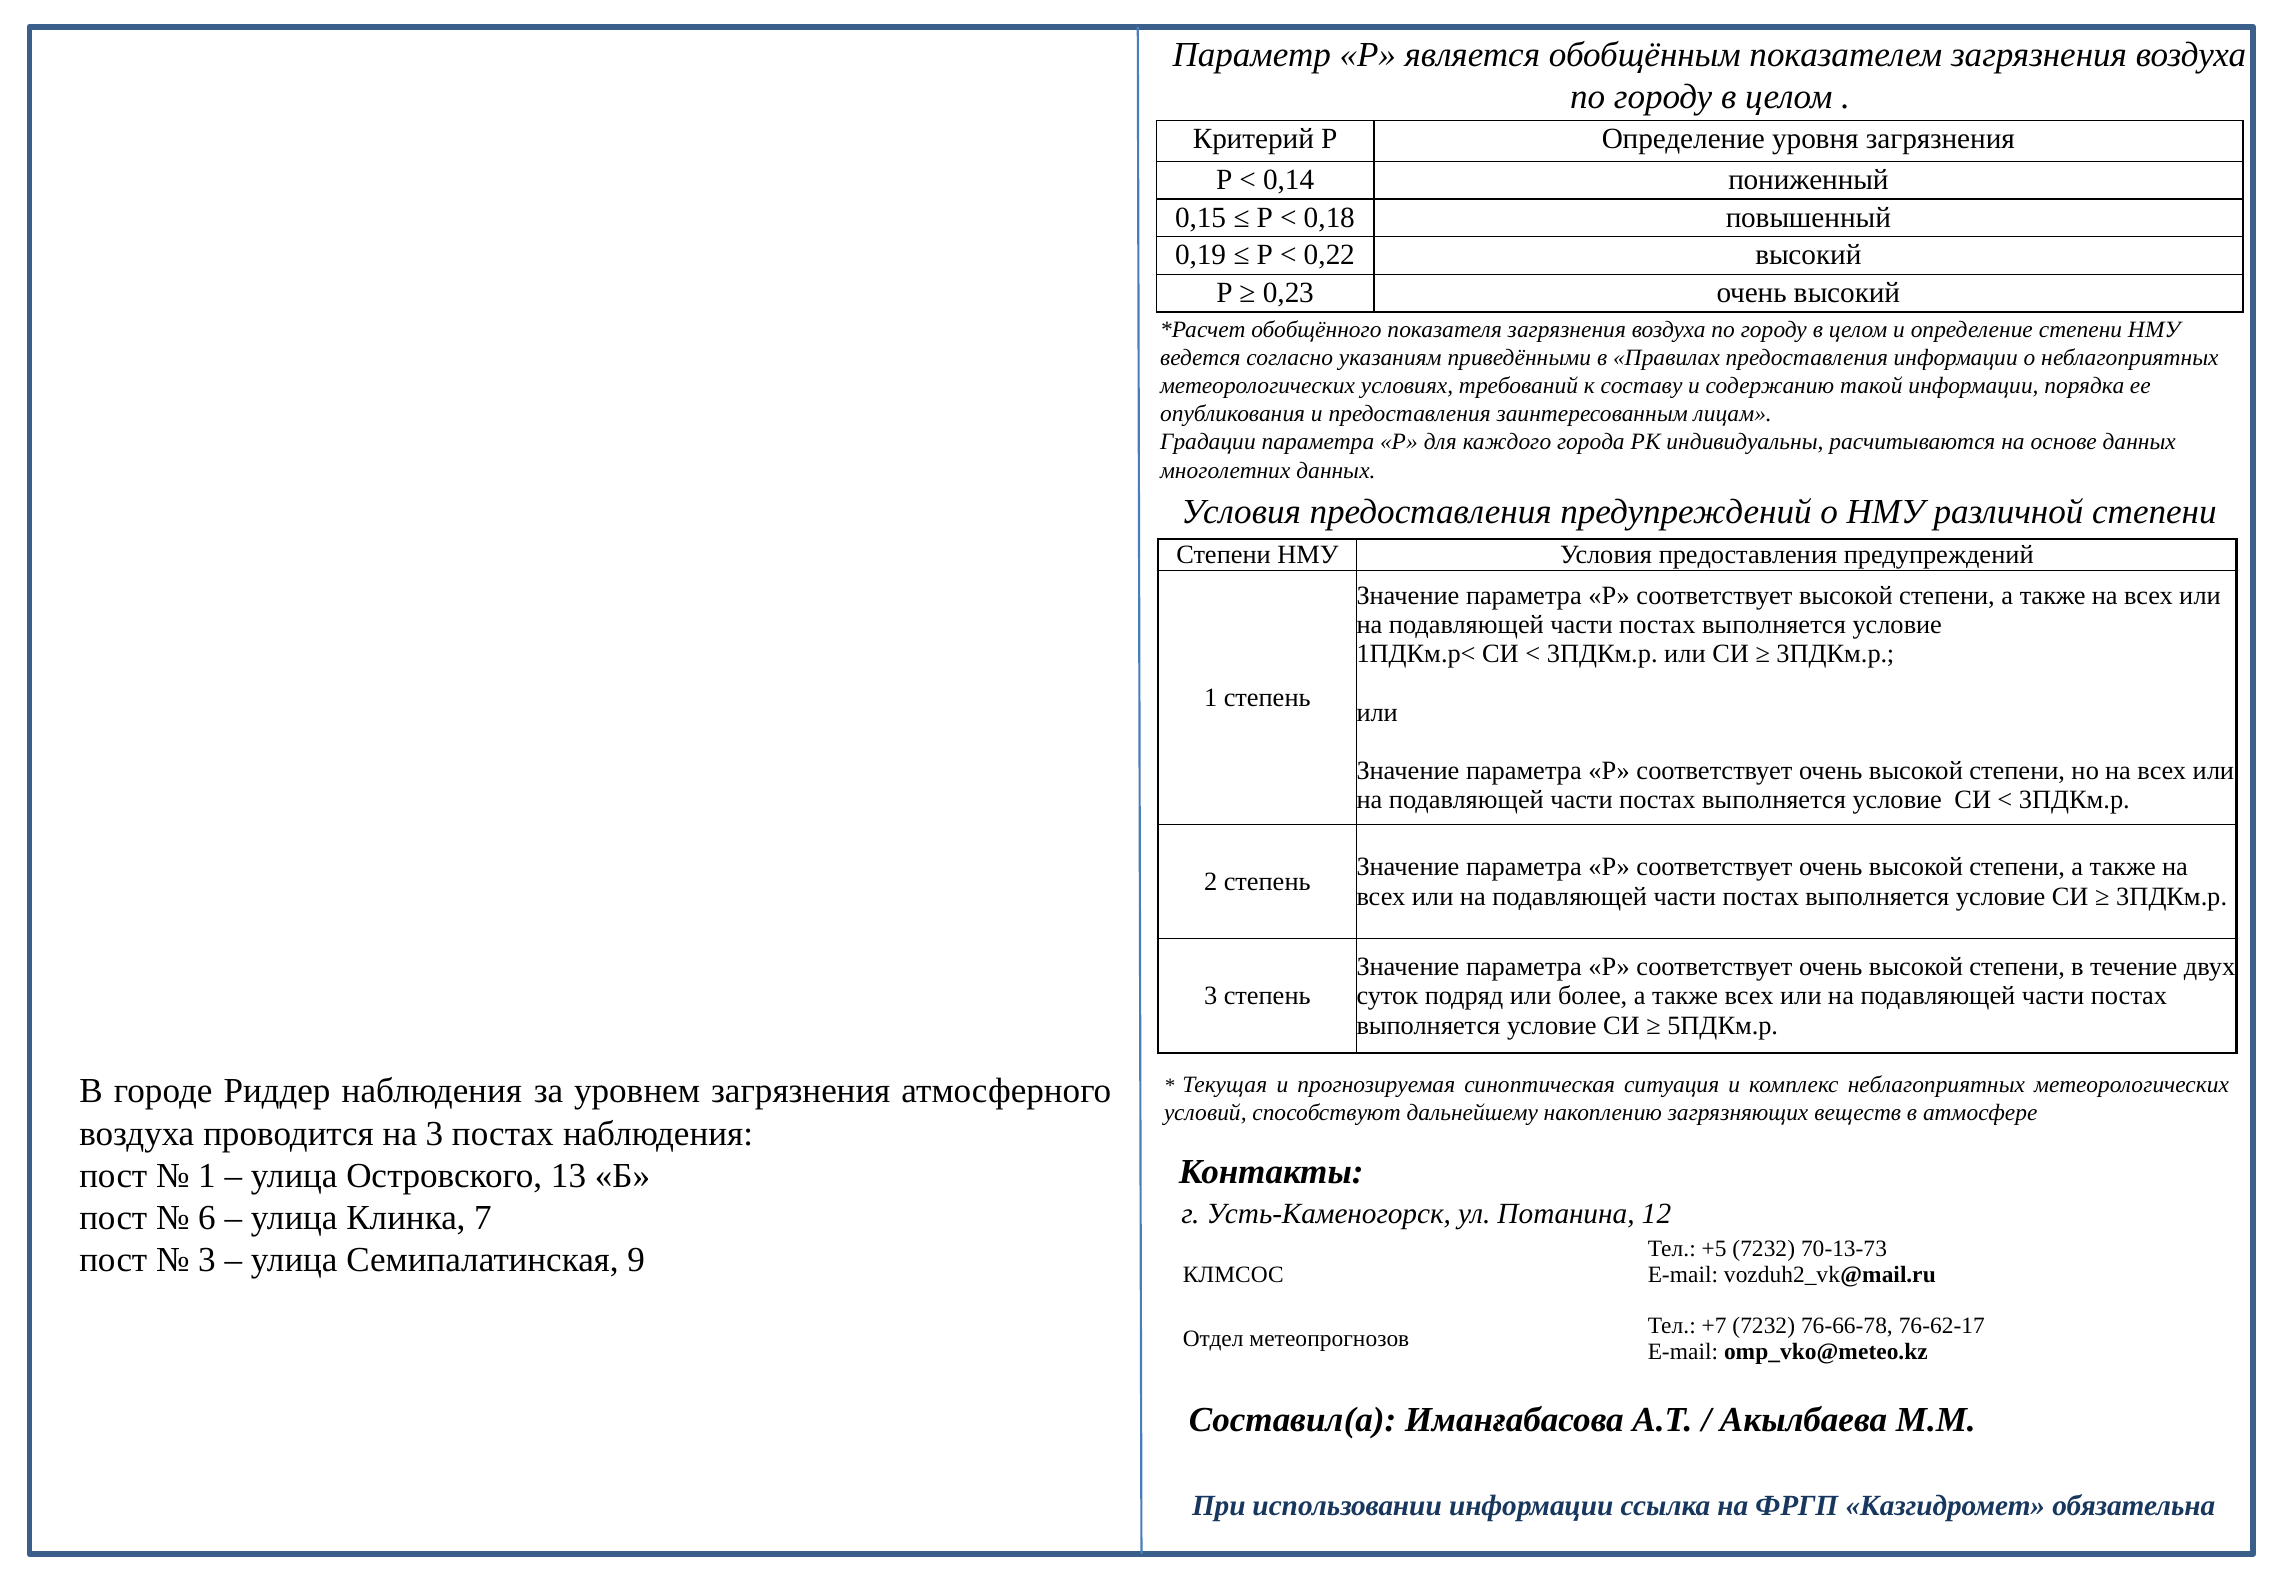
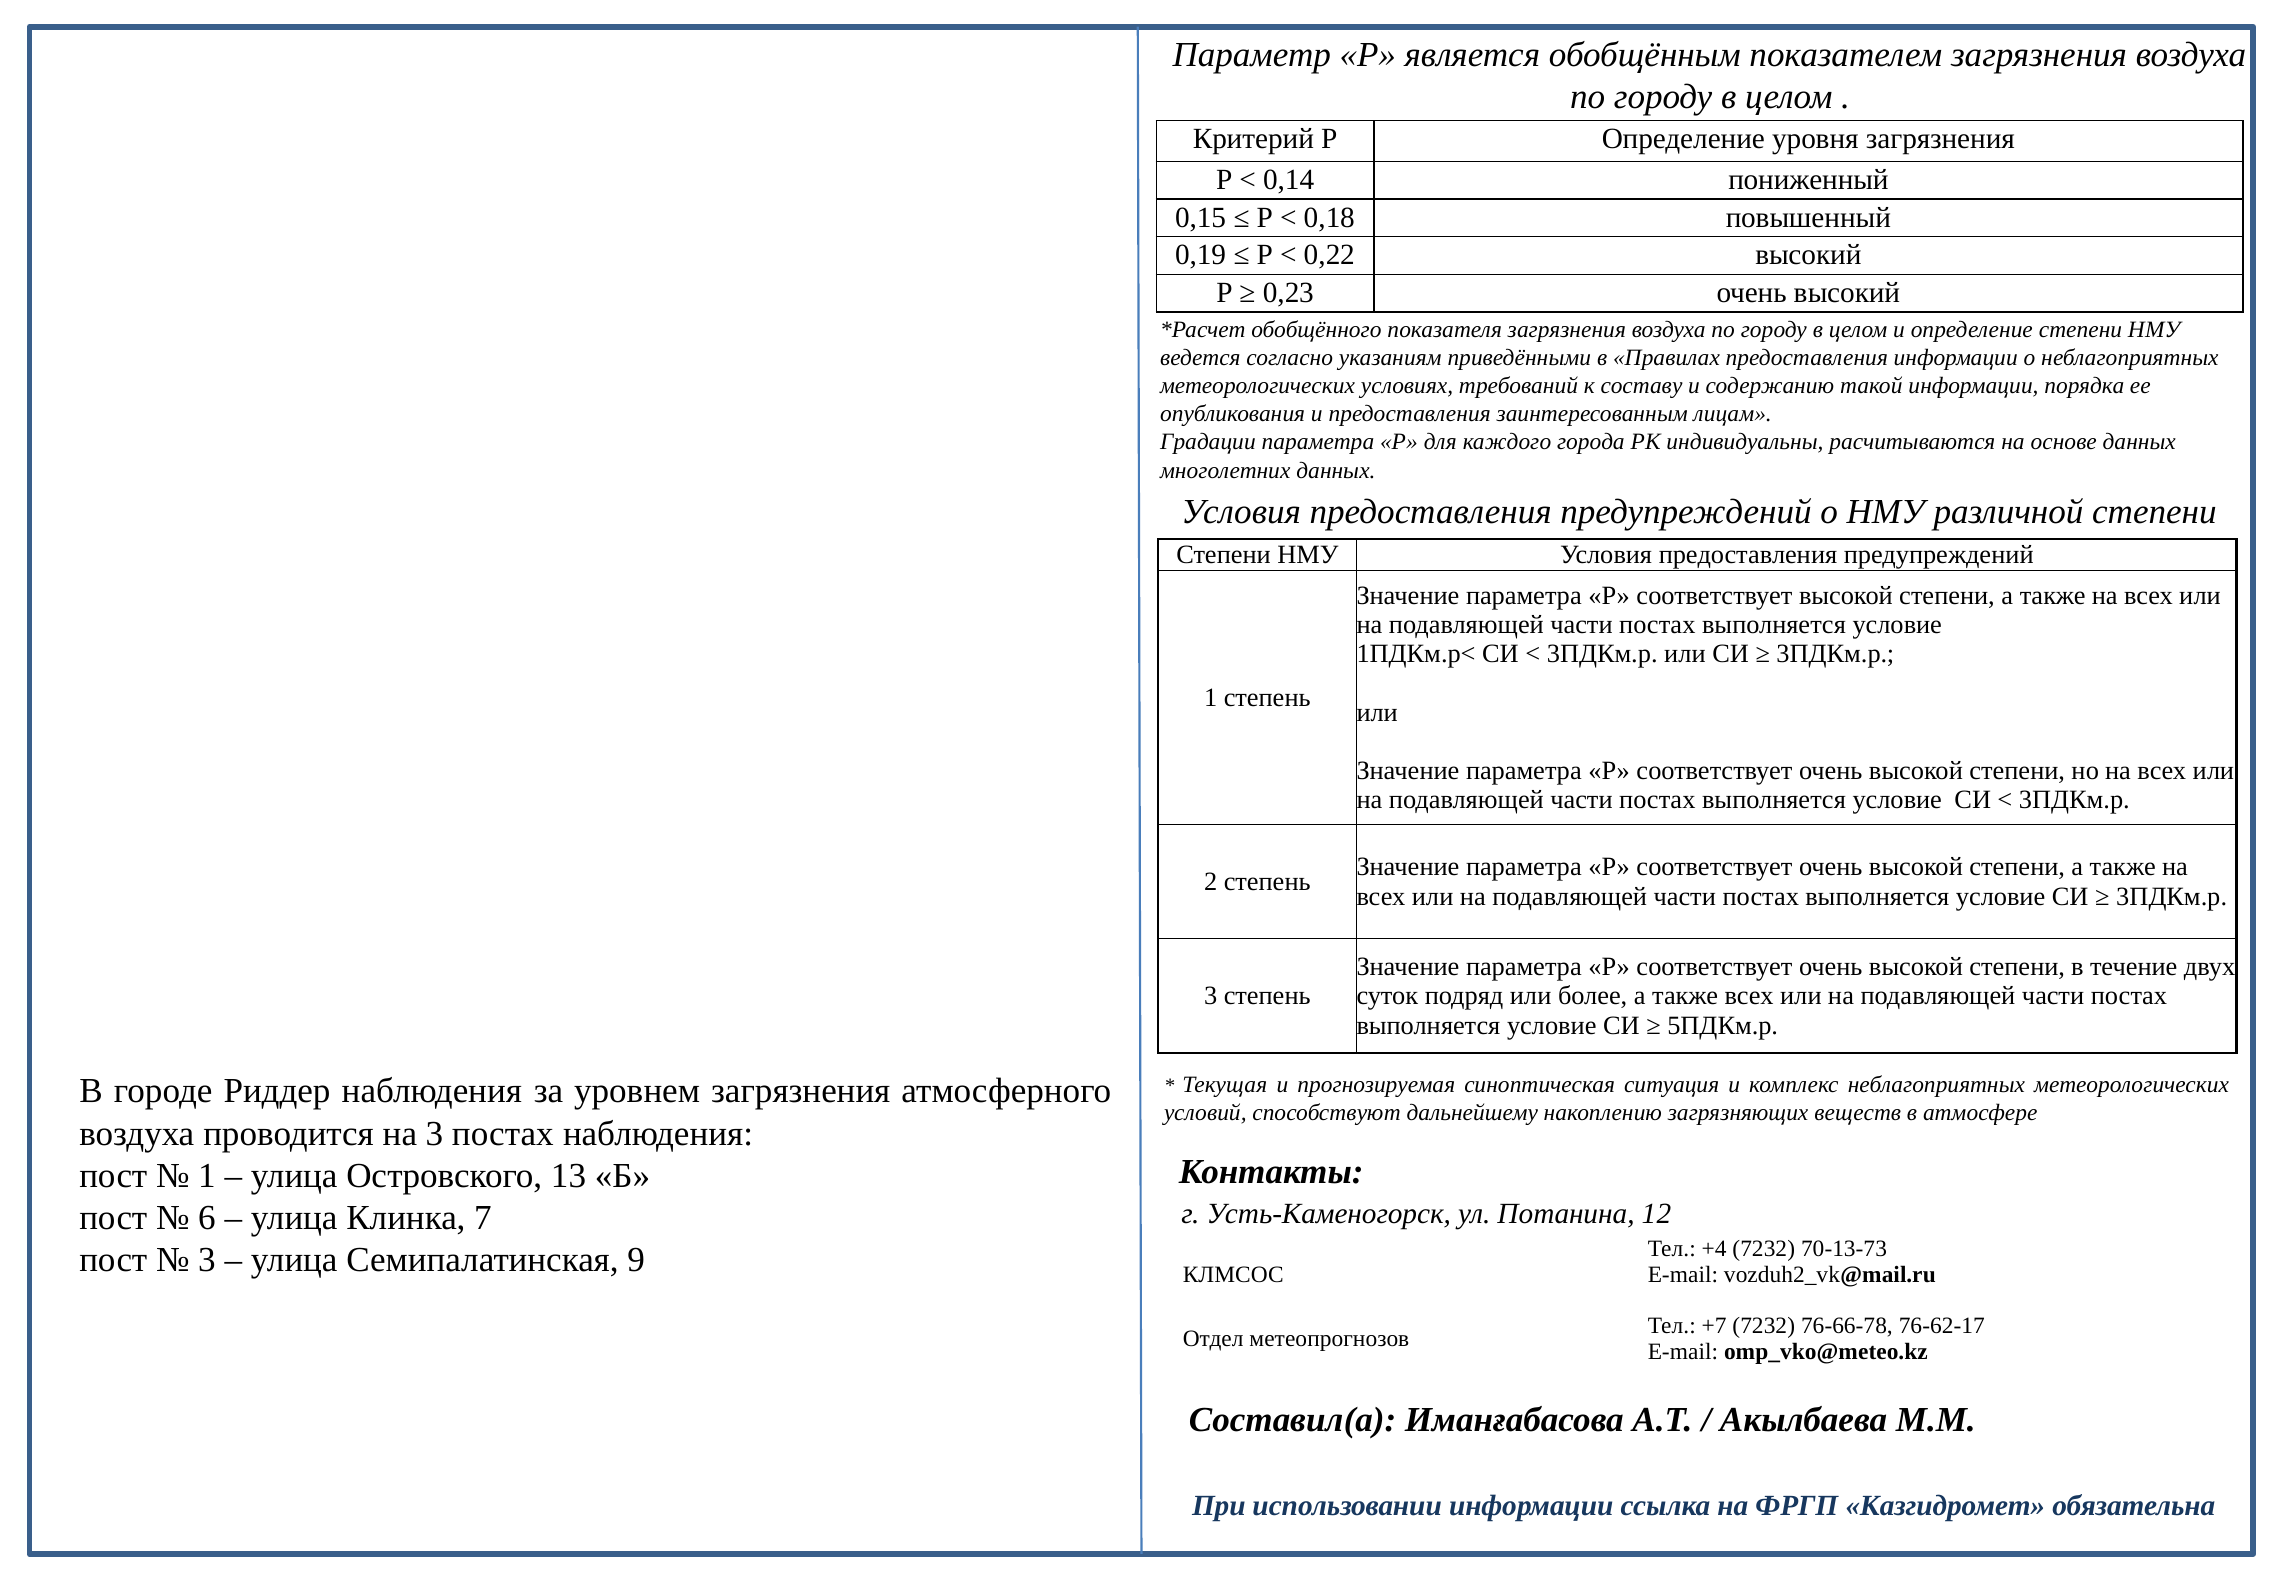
+5: +5 -> +4
